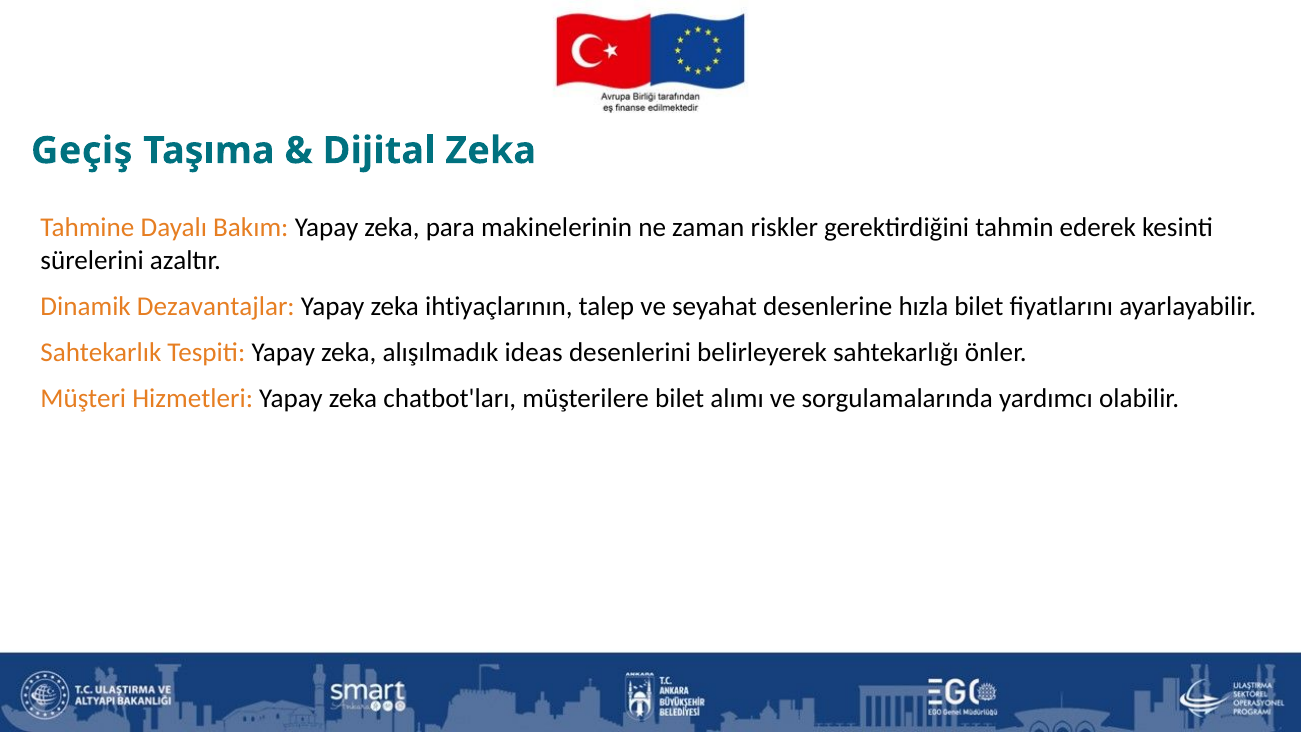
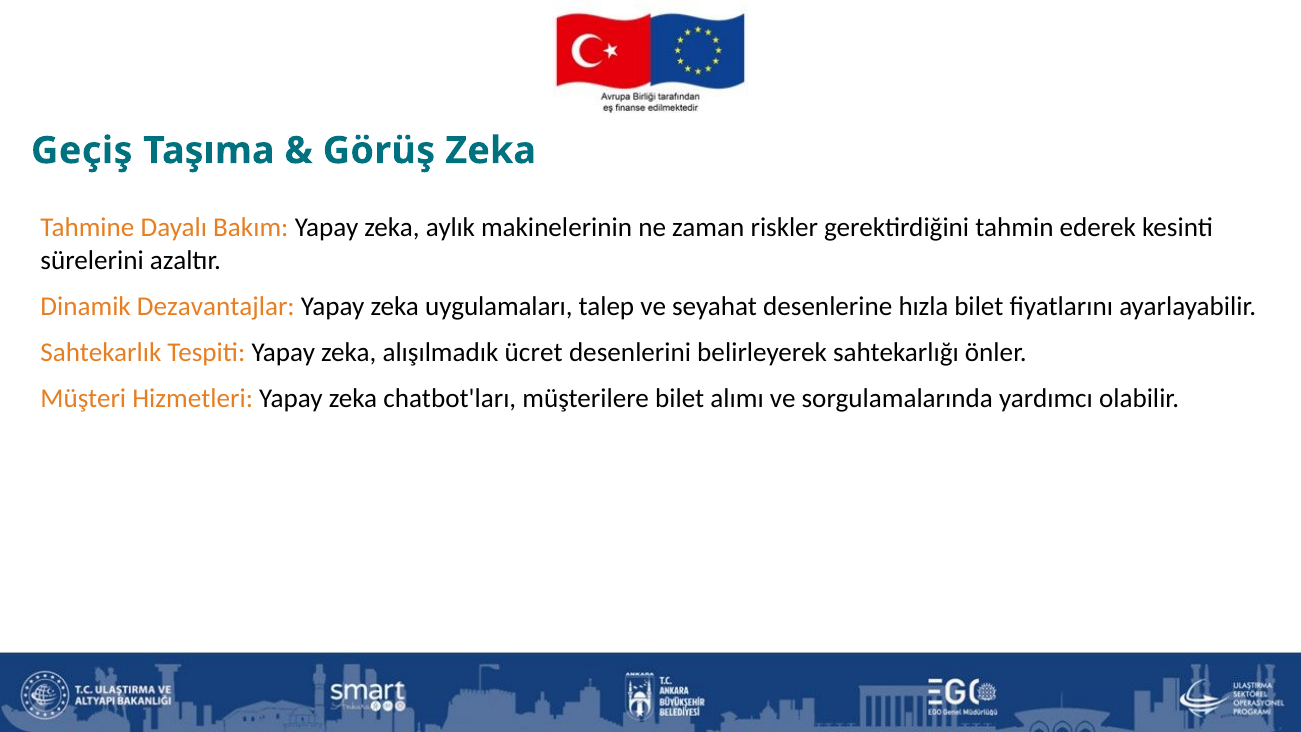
Dijital: Dijital -> Görüş
para: para -> aylık
ihtiyaçlarının: ihtiyaçlarının -> uygulamaları
ideas: ideas -> ücret
